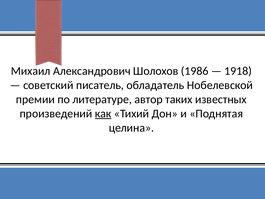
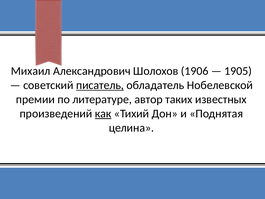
1986: 1986 -> 1906
1918: 1918 -> 1905
писатель underline: none -> present
